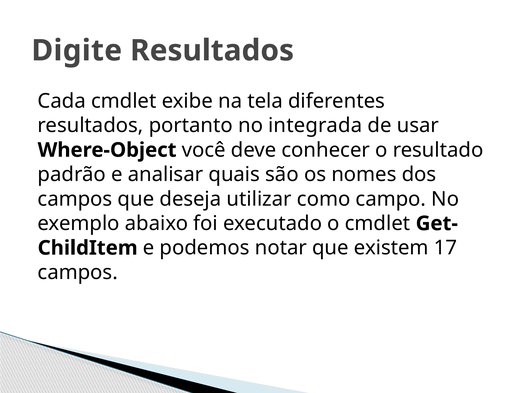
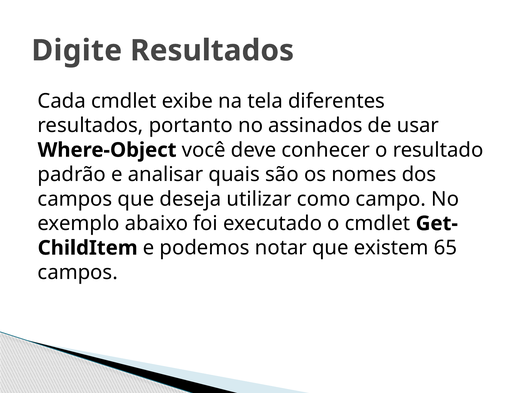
integrada: integrada -> assinados
17: 17 -> 65
